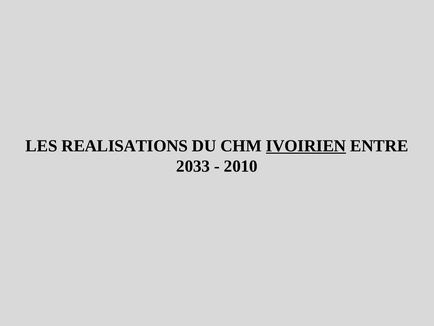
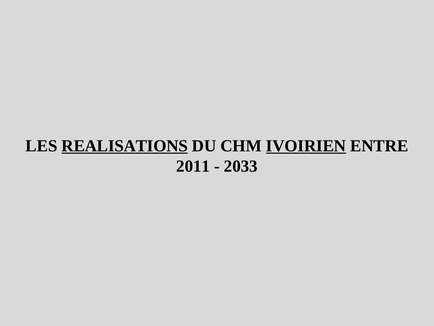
REALISATIONS underline: none -> present
2033: 2033 -> 2011
2010: 2010 -> 2033
